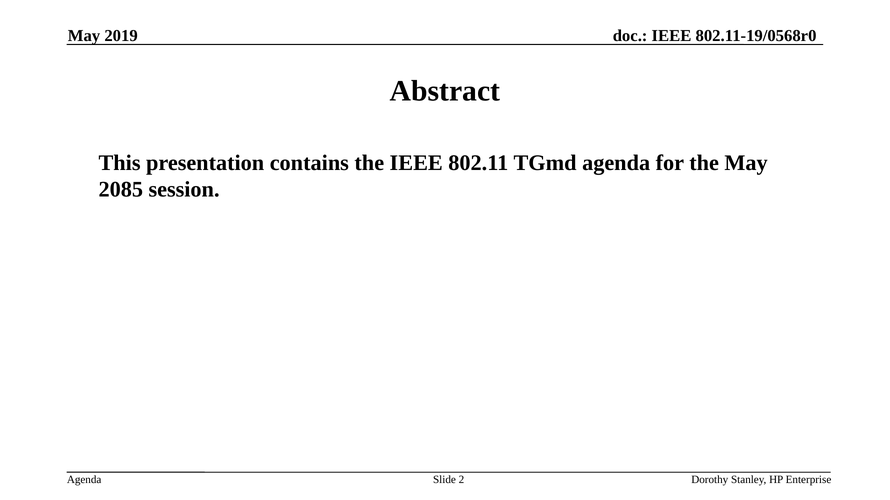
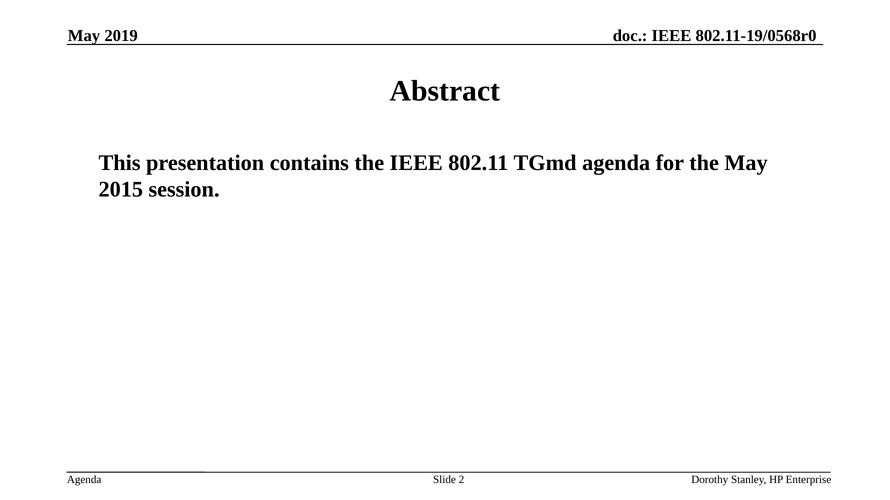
2085: 2085 -> 2015
